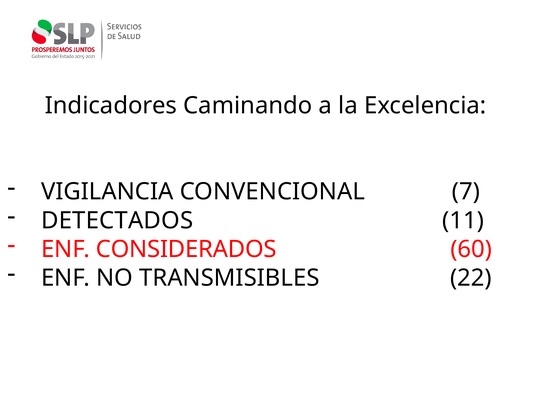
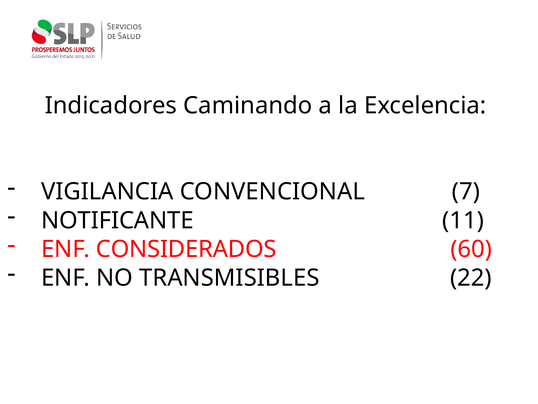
DETECTADOS: DETECTADOS -> NOTIFICANTE
